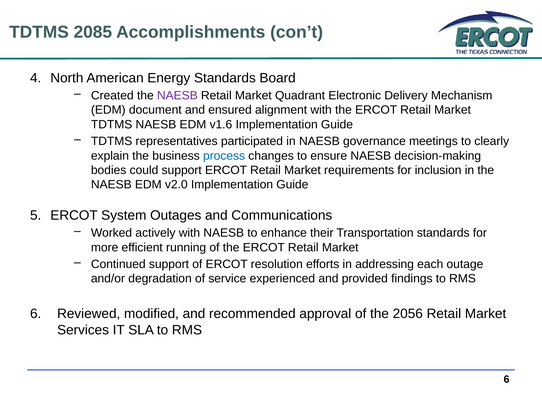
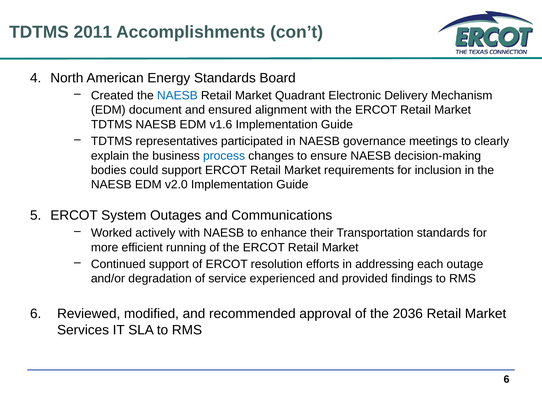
2085: 2085 -> 2011
NAESB at (177, 96) colour: purple -> blue
2056: 2056 -> 2036
